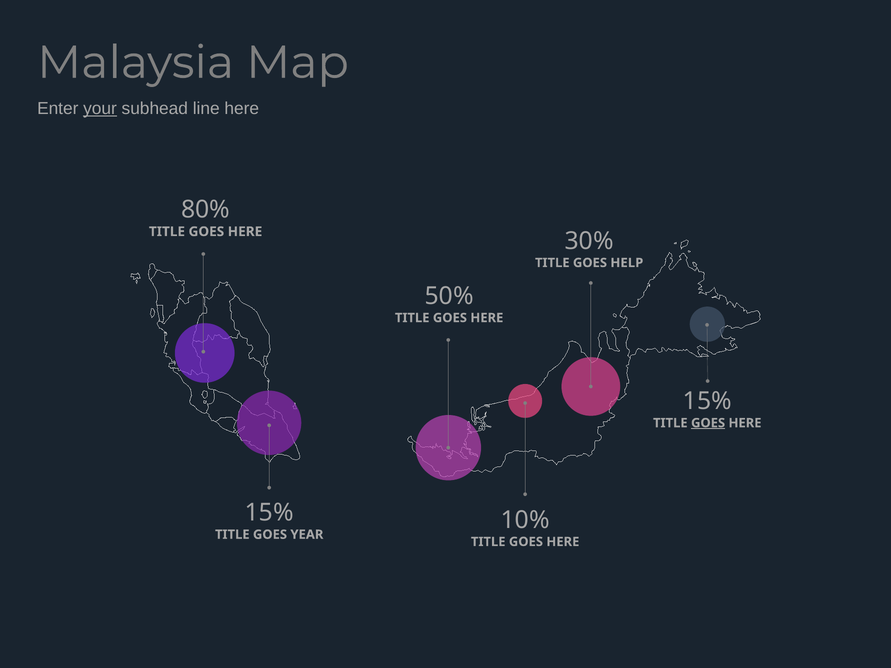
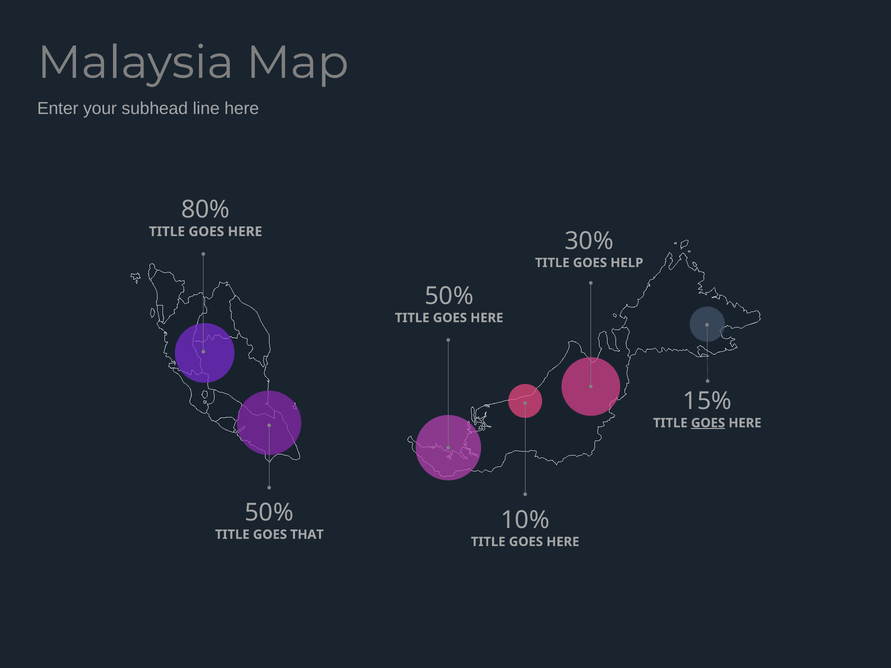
your underline: present -> none
15% at (269, 513): 15% -> 50%
YEAR: YEAR -> THAT
